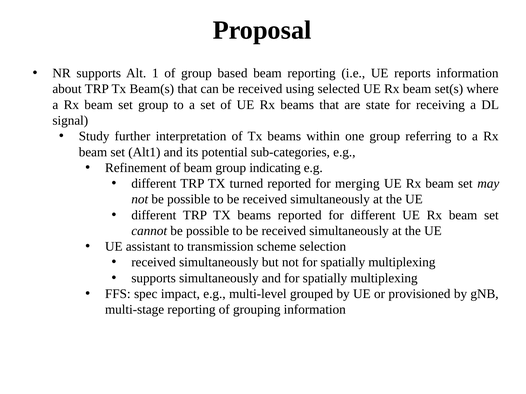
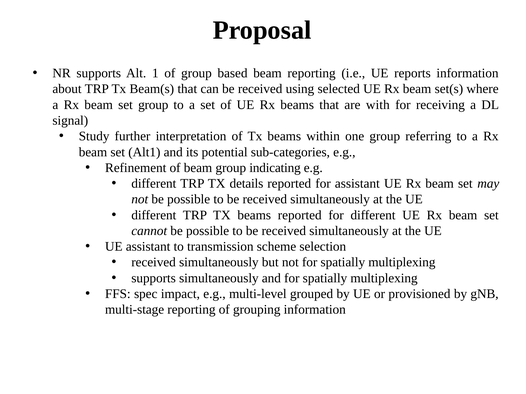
state: state -> with
turned: turned -> details
for merging: merging -> assistant
